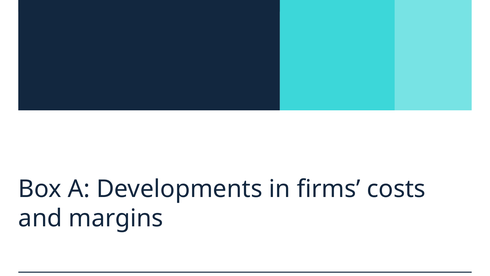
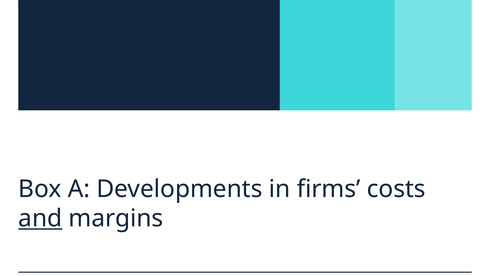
and underline: none -> present
